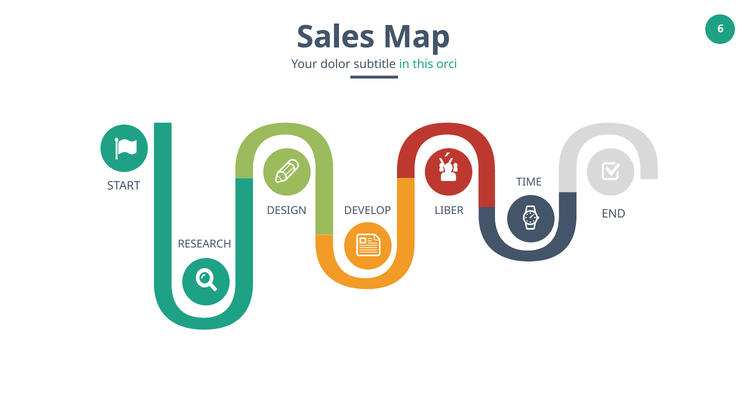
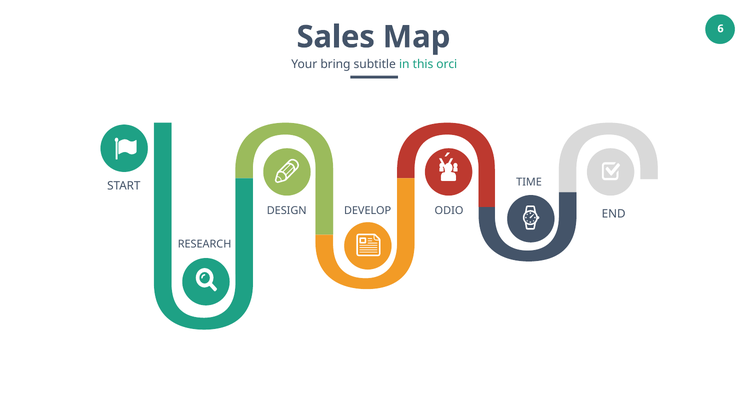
dolor: dolor -> bring
LIBER: LIBER -> ODIO
